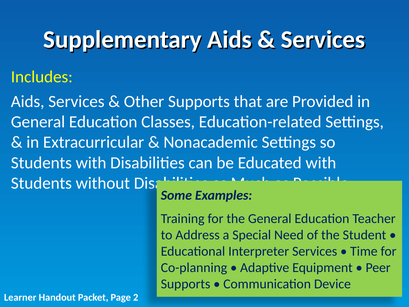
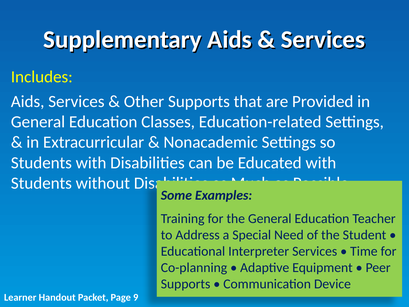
2: 2 -> 9
